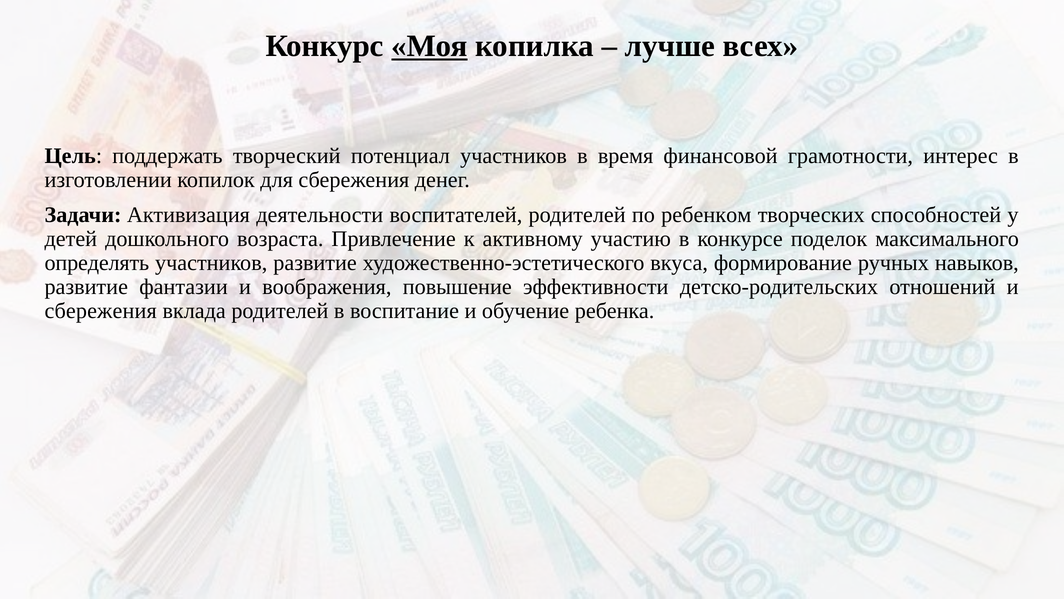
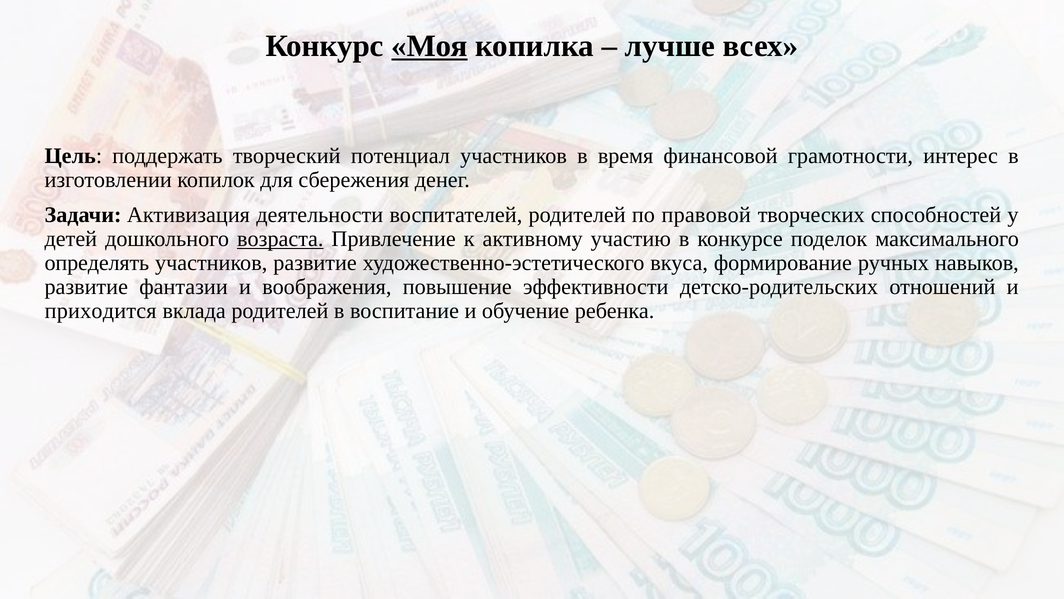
ребенком: ребенком -> правовой
возраста underline: none -> present
сбережения at (101, 311): сбережения -> приходится
